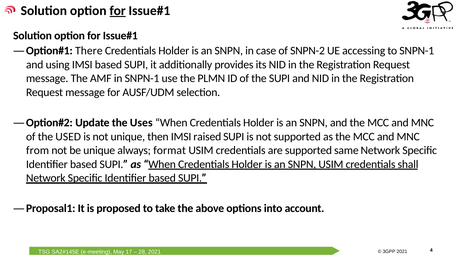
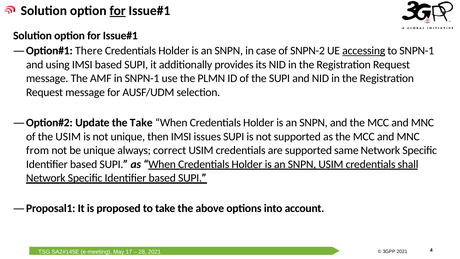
accessing underline: none -> present
the Uses: Uses -> Take
the USED: USED -> USIM
raised: raised -> issues
format: format -> correct
